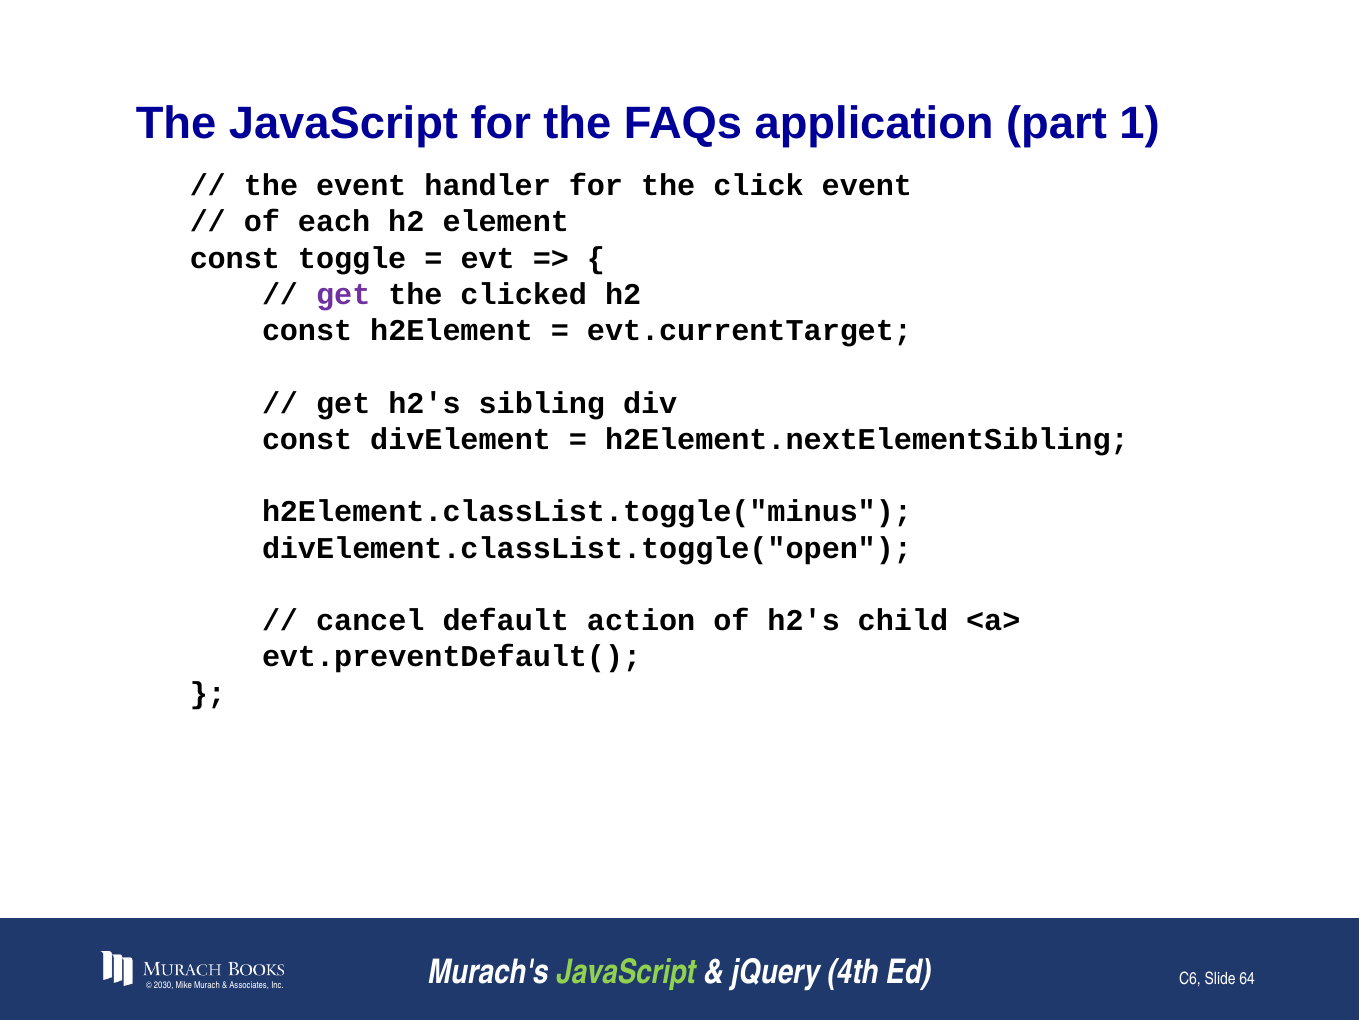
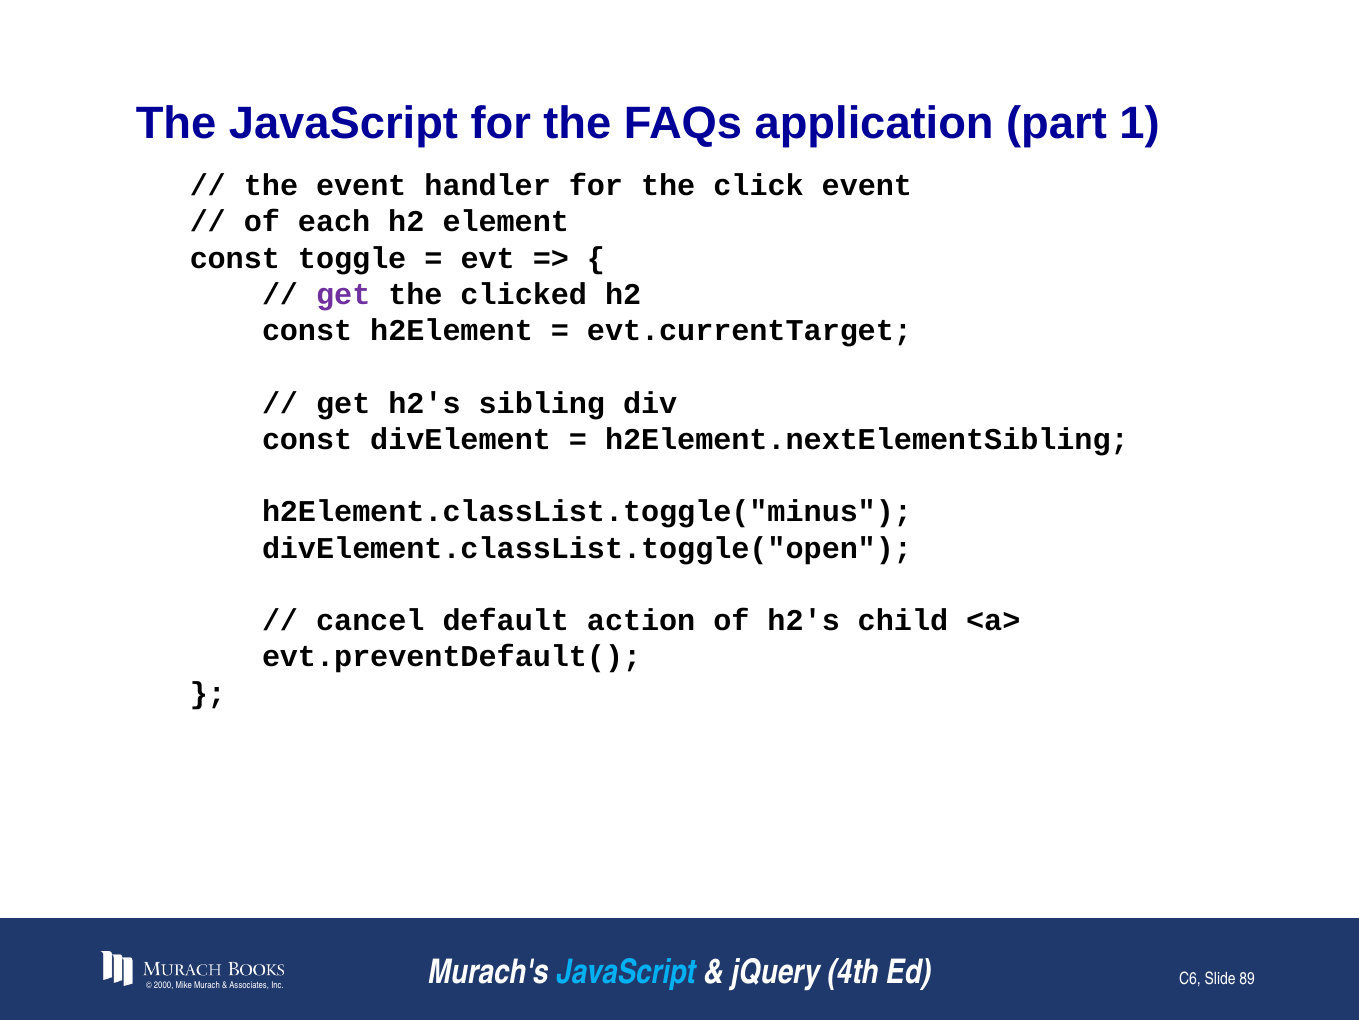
JavaScript at (626, 972) colour: light green -> light blue
2030: 2030 -> 2000
64: 64 -> 89
